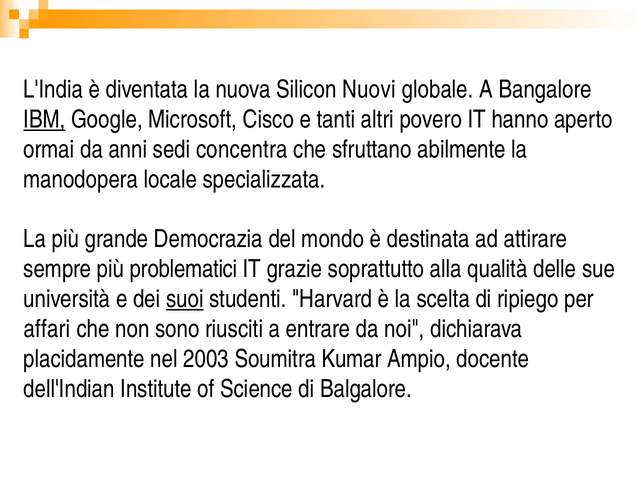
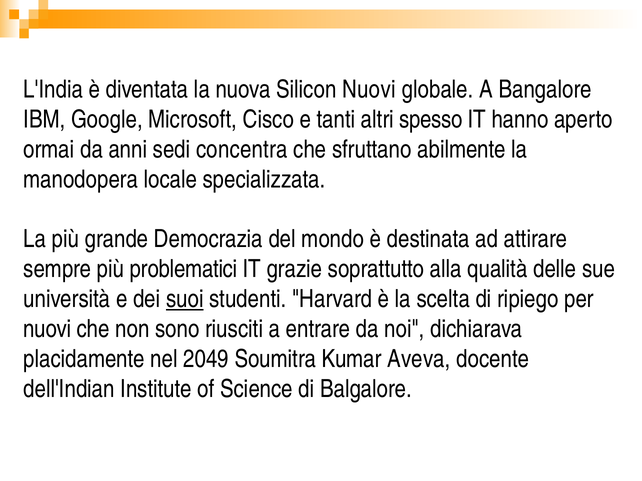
IBM underline: present -> none
povero: povero -> spesso
affari at (47, 329): affari -> nuovi
2003: 2003 -> 2049
Ampio: Ampio -> Aveva
